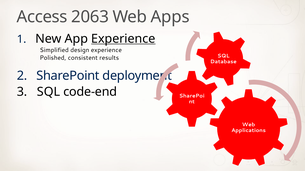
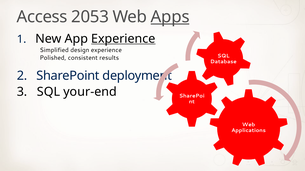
2063: 2063 -> 2053
Apps underline: none -> present
code-end: code-end -> your-end
